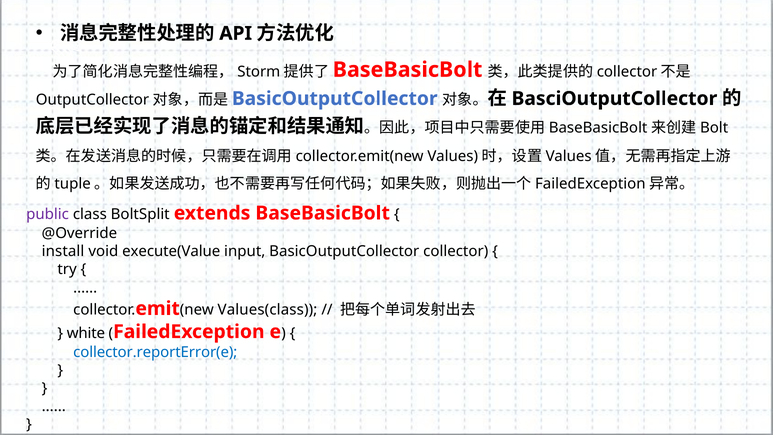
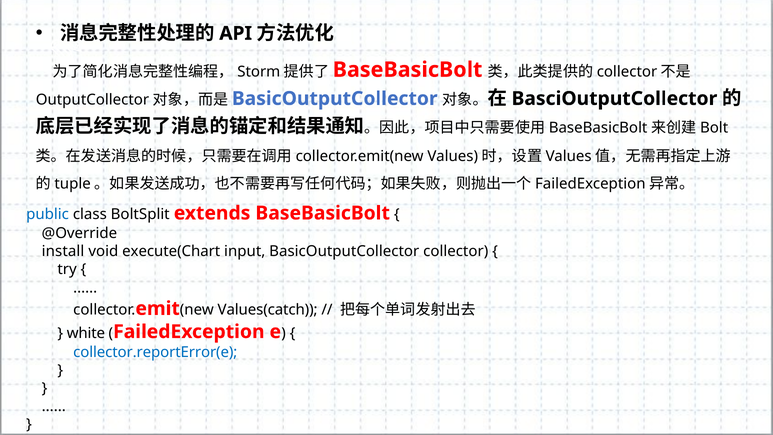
public colour: purple -> blue
execute(Value: execute(Value -> execute(Chart
Values(class: Values(class -> Values(catch
